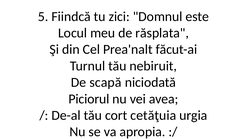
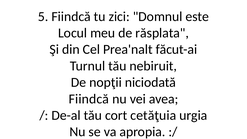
scapă: scapă -> nopţii
Piciorul at (89, 99): Piciorul -> Fiindcă
